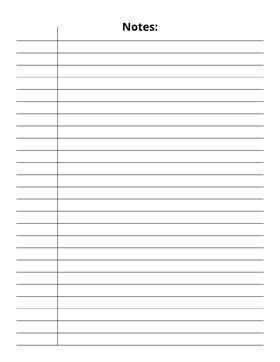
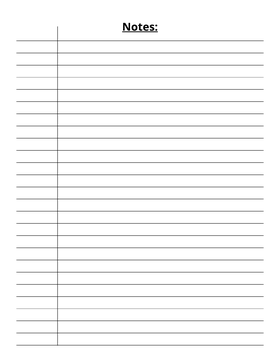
Notes underline: none -> present
